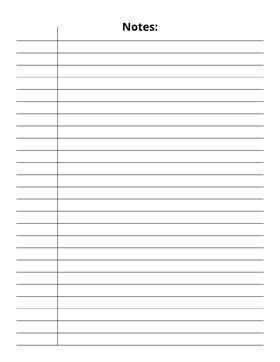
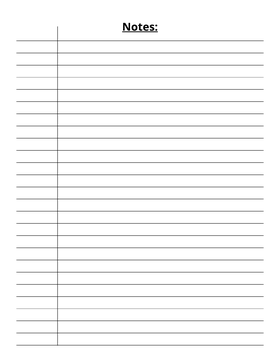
Notes underline: none -> present
